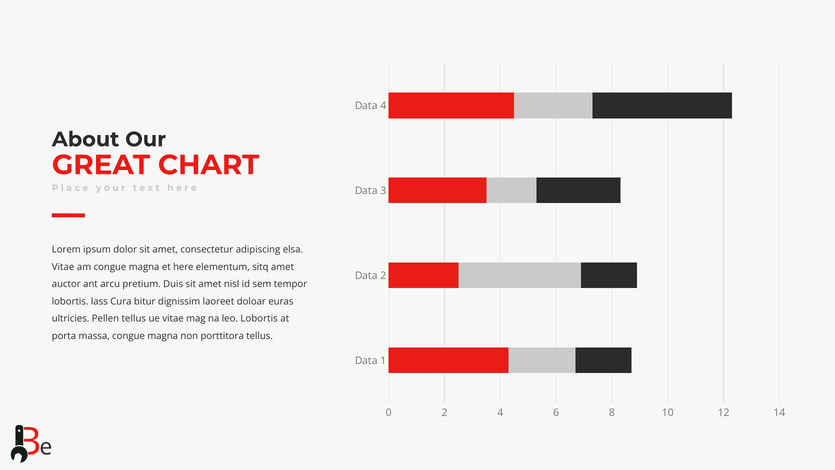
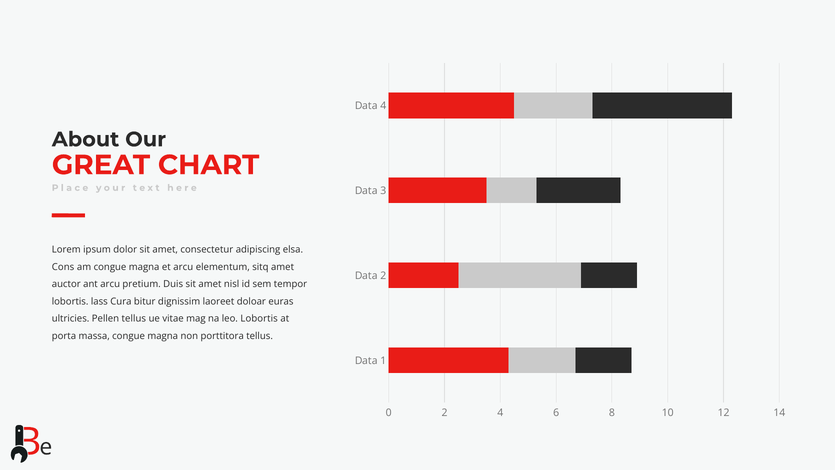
Vitae at (63, 267): Vitae -> Cons
et here: here -> arcu
